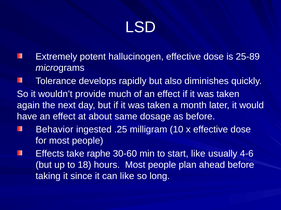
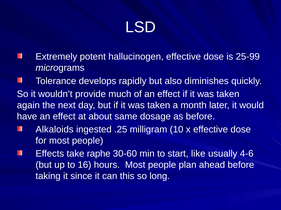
25-89: 25-89 -> 25-99
Behavior: Behavior -> Alkaloids
18: 18 -> 16
can like: like -> this
